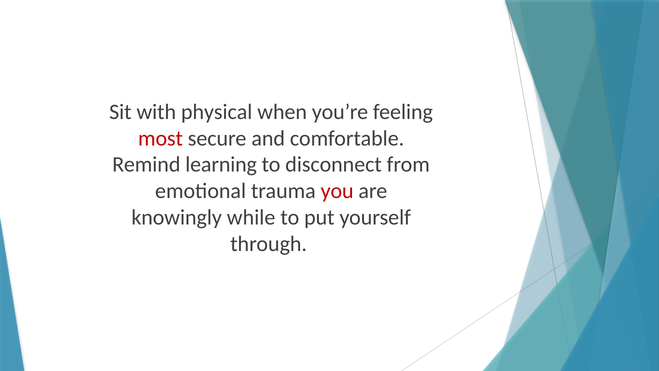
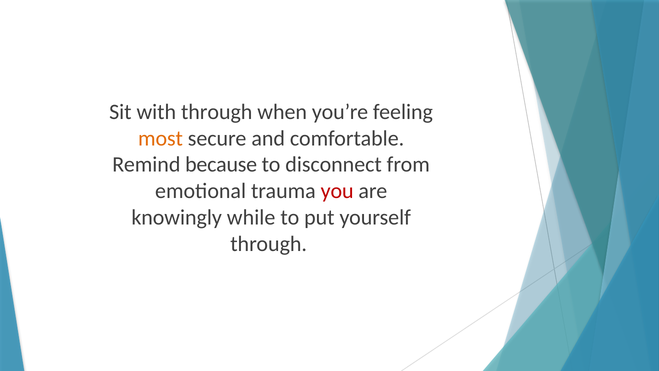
with physical: physical -> through
most colour: red -> orange
learning: learning -> because
